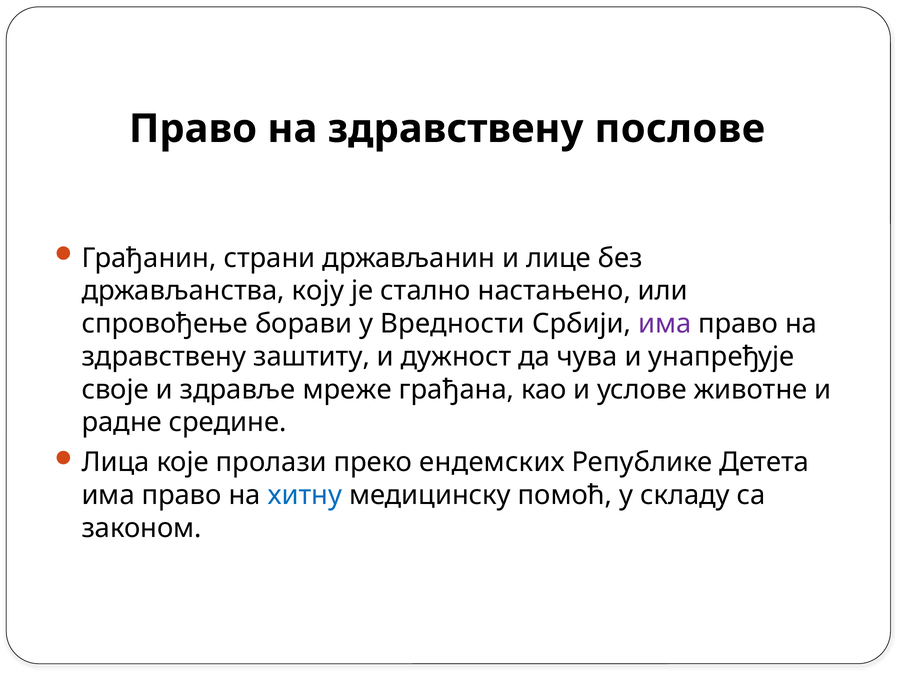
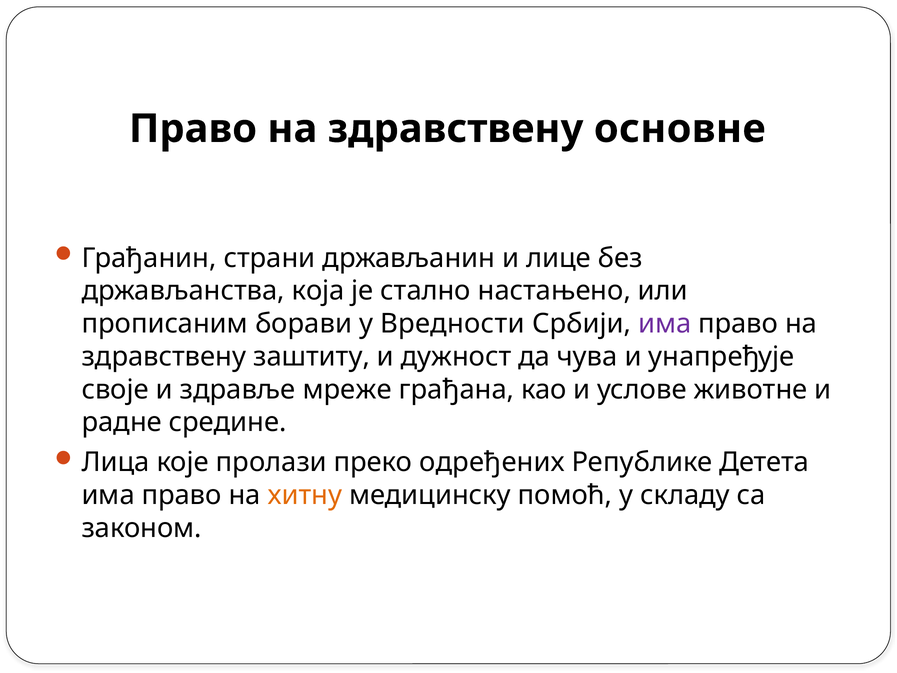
послове: послове -> основне
коју: коју -> која
спровођење: спровођење -> прописаним
ендемских: ендемских -> одређених
хитну colour: blue -> orange
